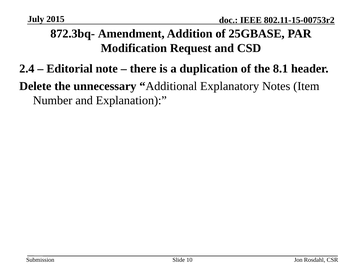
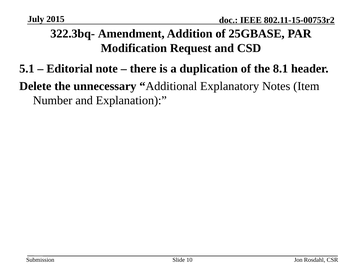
872.3bq-: 872.3bq- -> 322.3bq-
2.4: 2.4 -> 5.1
